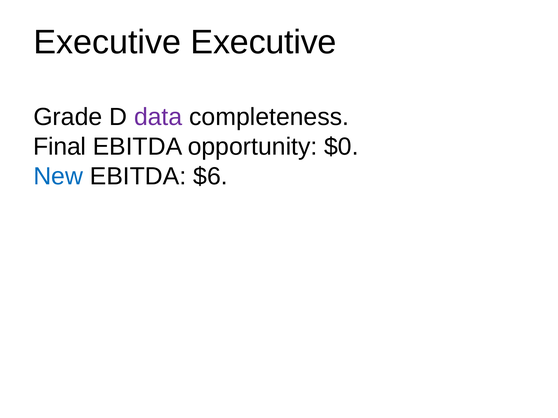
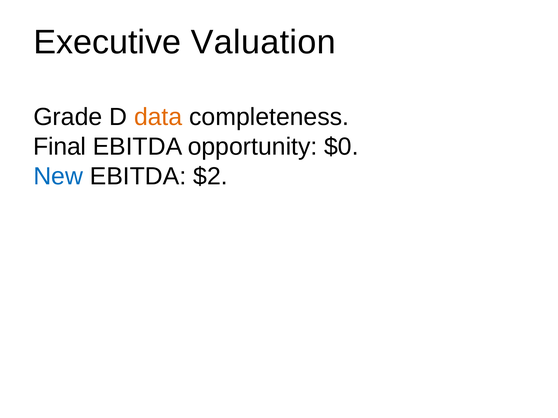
Executive Executive: Executive -> Valuation
data colour: purple -> orange
$6: $6 -> $2
